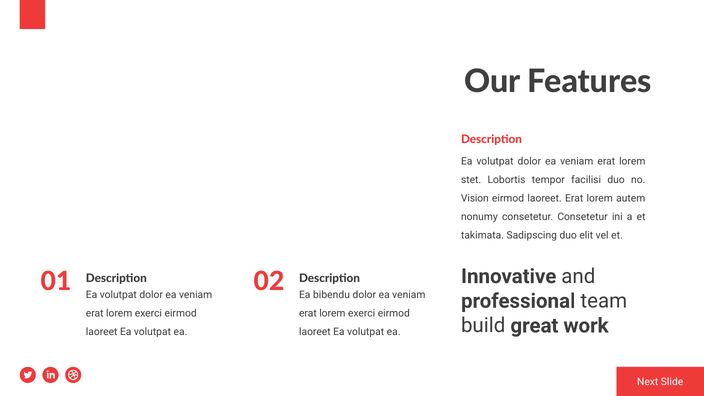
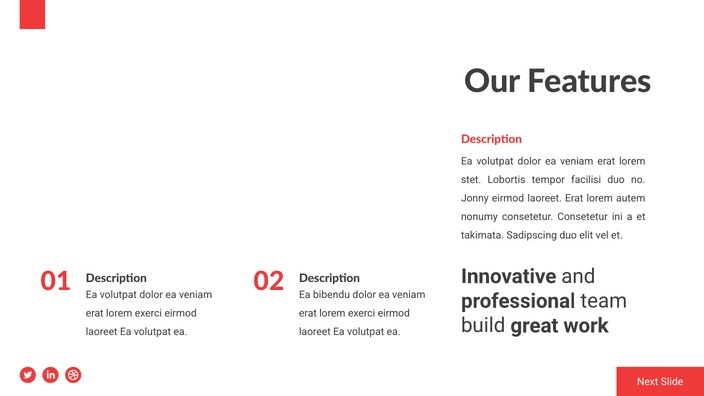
Vision: Vision -> Jonny
